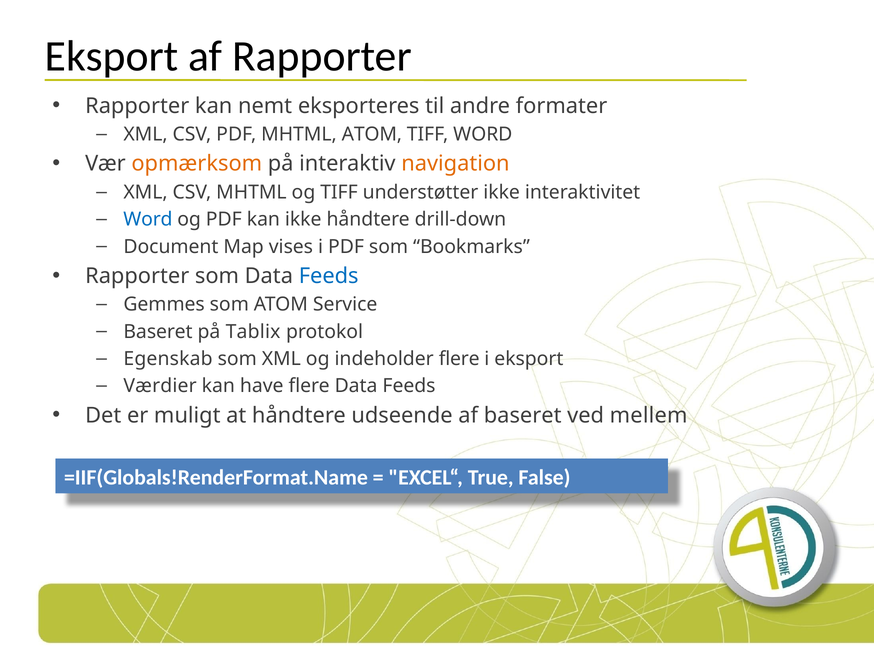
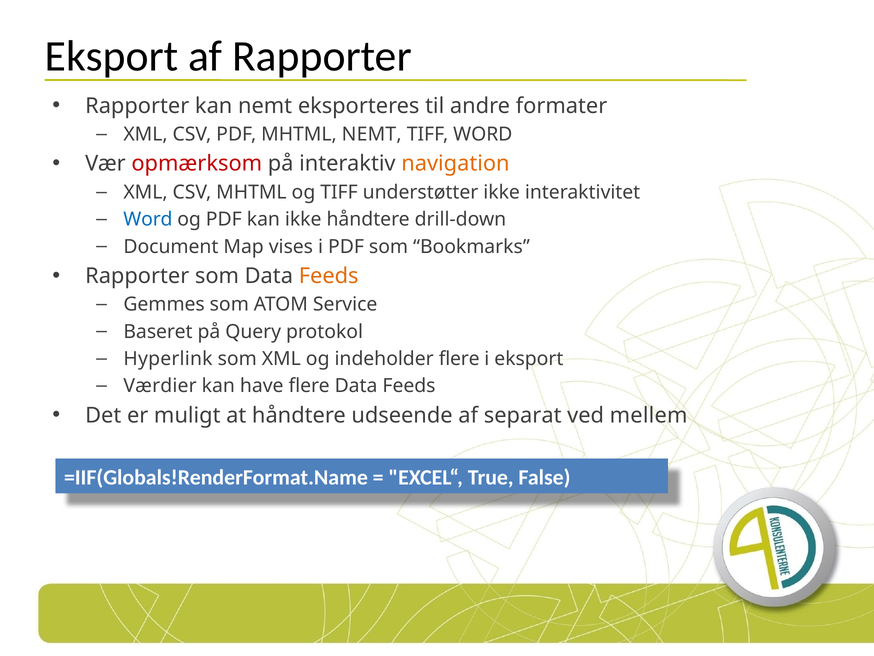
MHTML ATOM: ATOM -> NEMT
opmærksom colour: orange -> red
Feeds at (329, 276) colour: blue -> orange
Tablix: Tablix -> Query
Egenskab: Egenskab -> Hyperlink
af baseret: baseret -> separat
